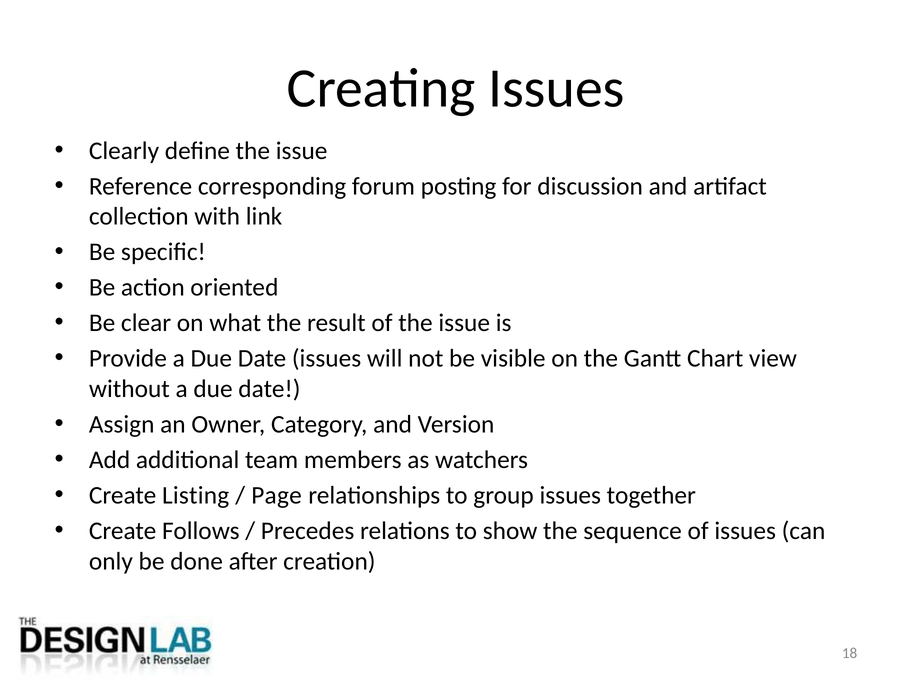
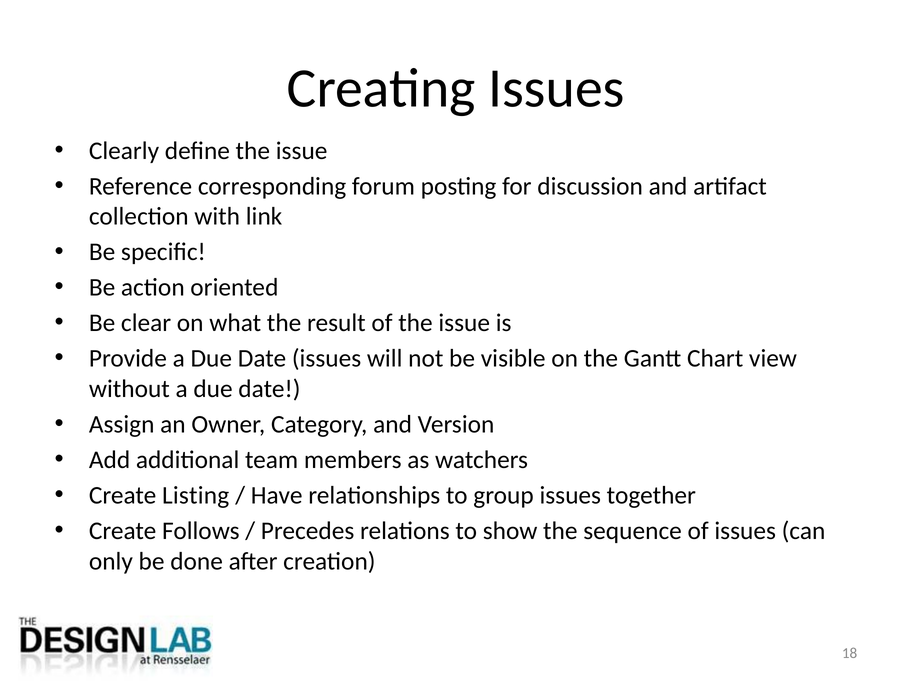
Page: Page -> Have
